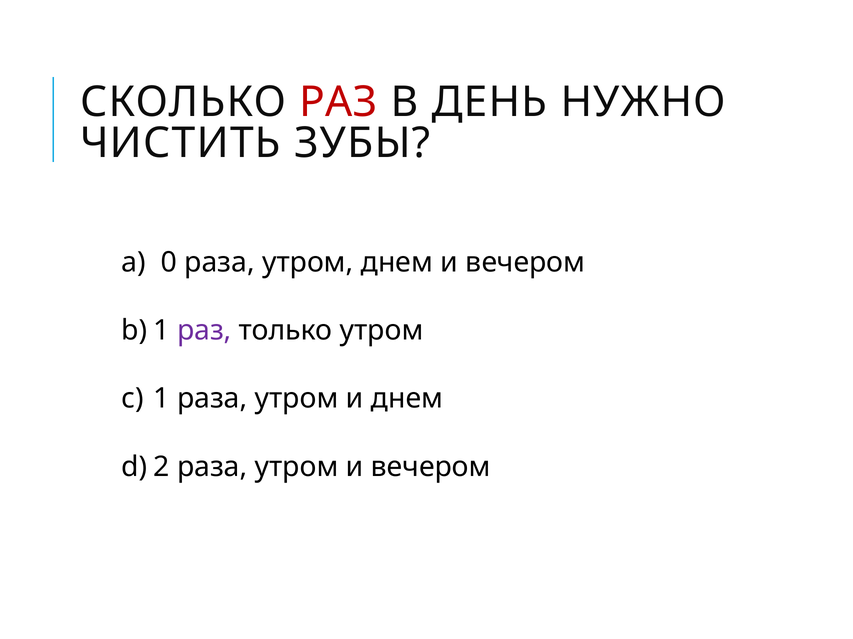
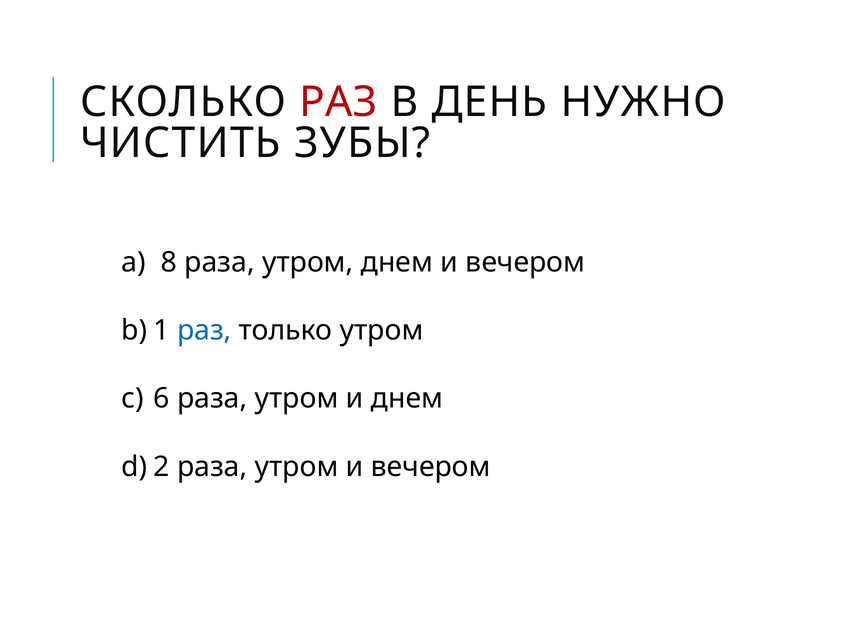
0: 0 -> 8
раз at (204, 331) colour: purple -> blue
1: 1 -> 6
